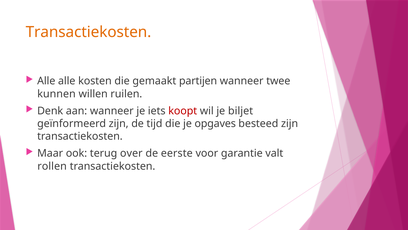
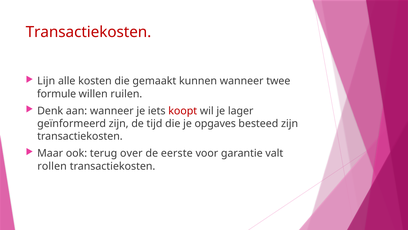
Transactiekosten at (89, 32) colour: orange -> red
Alle at (46, 81): Alle -> Lijn
partijen: partijen -> kunnen
kunnen: kunnen -> formule
biljet: biljet -> lager
